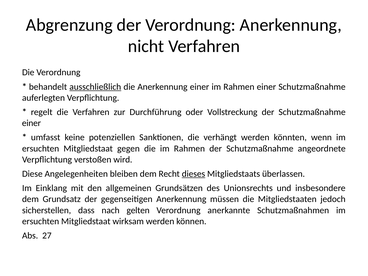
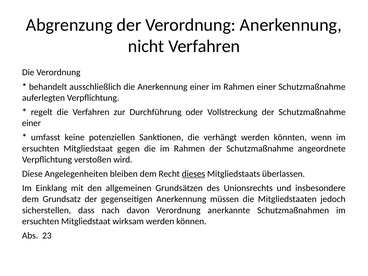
ausschließlich underline: present -> none
gelten: gelten -> davon
27: 27 -> 23
